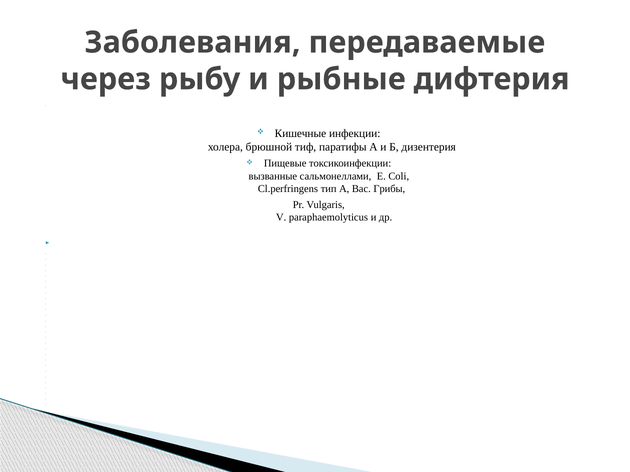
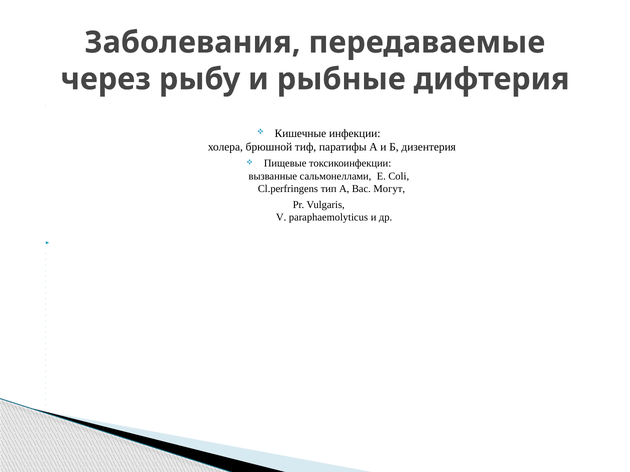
Грибы: Грибы -> Могут
